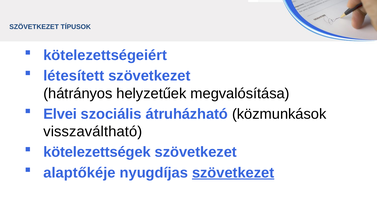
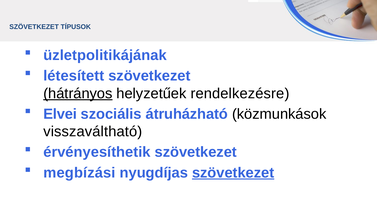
kötelezettségeiért: kötelezettségeiért -> üzletpolitikájának
hátrányos underline: none -> present
megvalósítása: megvalósítása -> rendelkezésre
kötelezettségek: kötelezettségek -> érvényesíthetik
alaptőkéje: alaptőkéje -> megbízási
